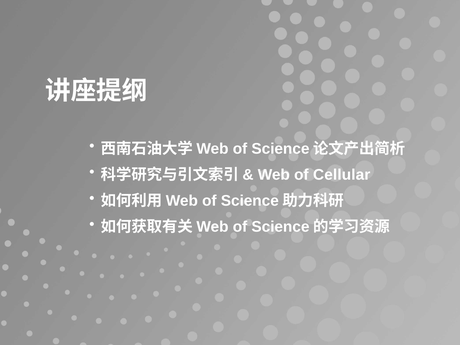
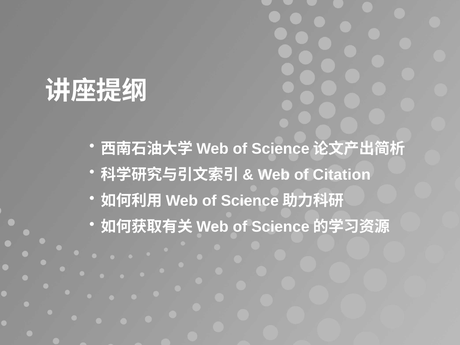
Cellular: Cellular -> Citation
